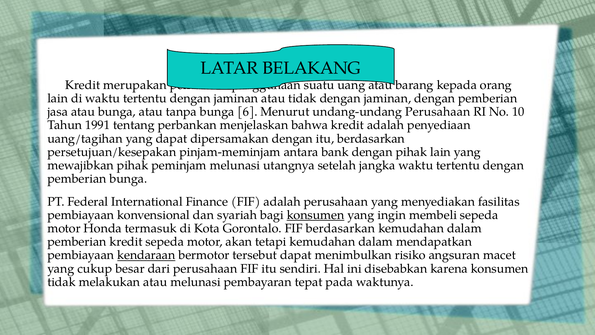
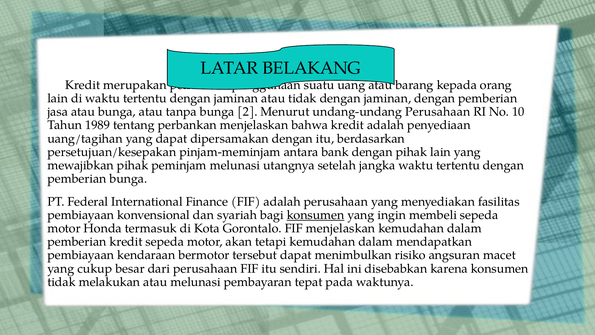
6: 6 -> 2
1991: 1991 -> 1989
FIF berdasarkan: berdasarkan -> menjelaskan
kendaraan underline: present -> none
